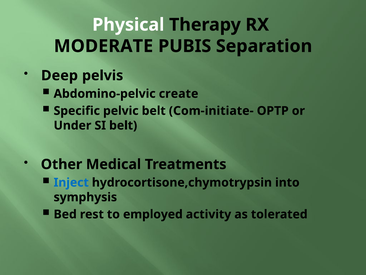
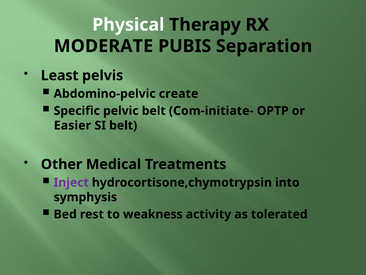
Deep: Deep -> Least
Under: Under -> Easier
Inject colour: blue -> purple
employed: employed -> weakness
